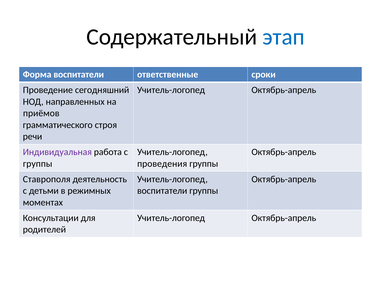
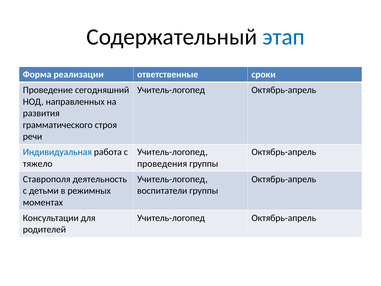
Форма воспитатели: воспитатели -> реализации
приёмов: приёмов -> развития
Индивидуальная colour: purple -> blue
группы at (38, 164): группы -> тяжело
